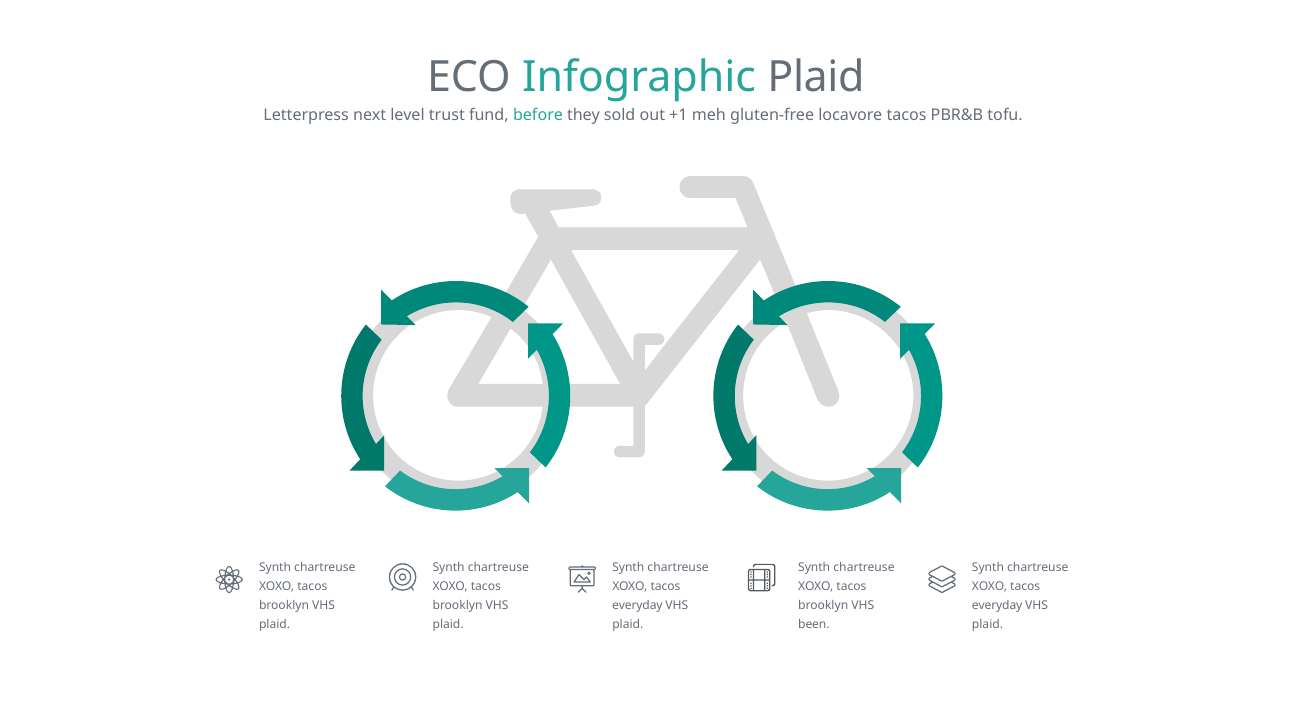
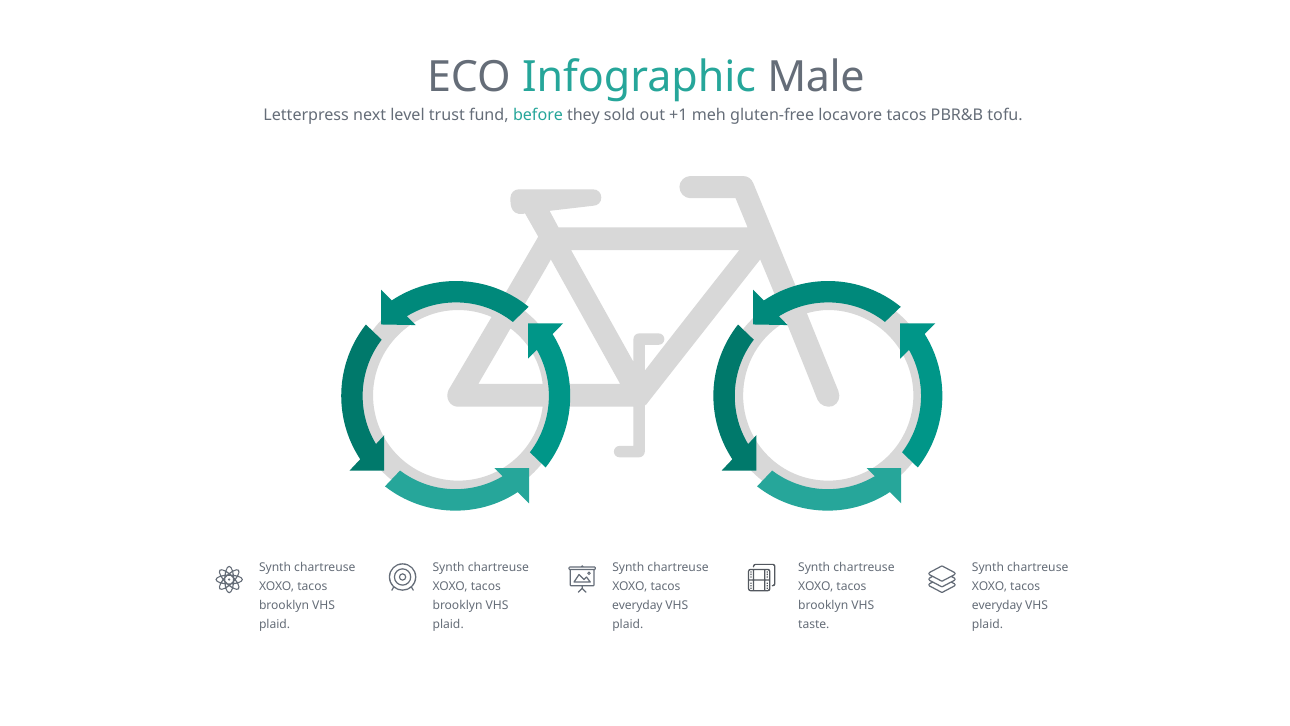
Infographic Plaid: Plaid -> Male
been: been -> taste
